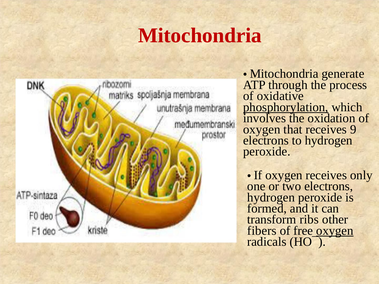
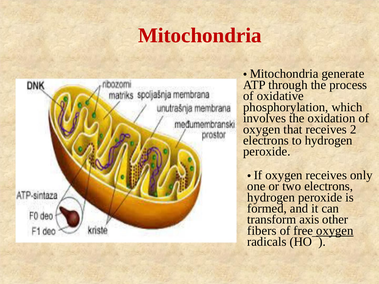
phosphorylation underline: present -> none
9: 9 -> 2
ribs: ribs -> axis
